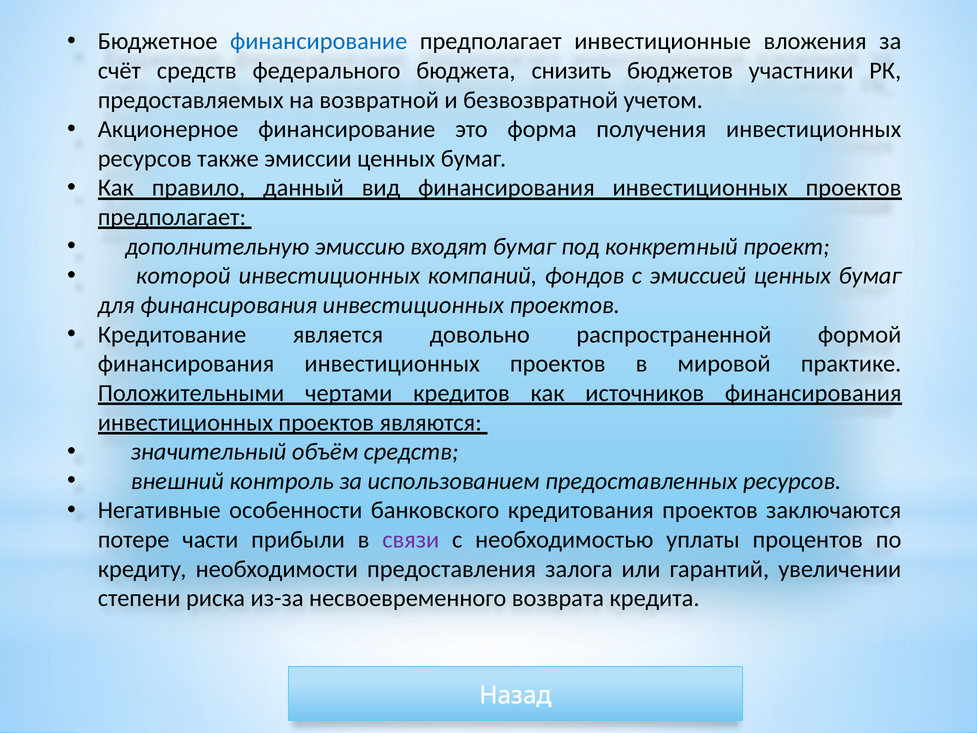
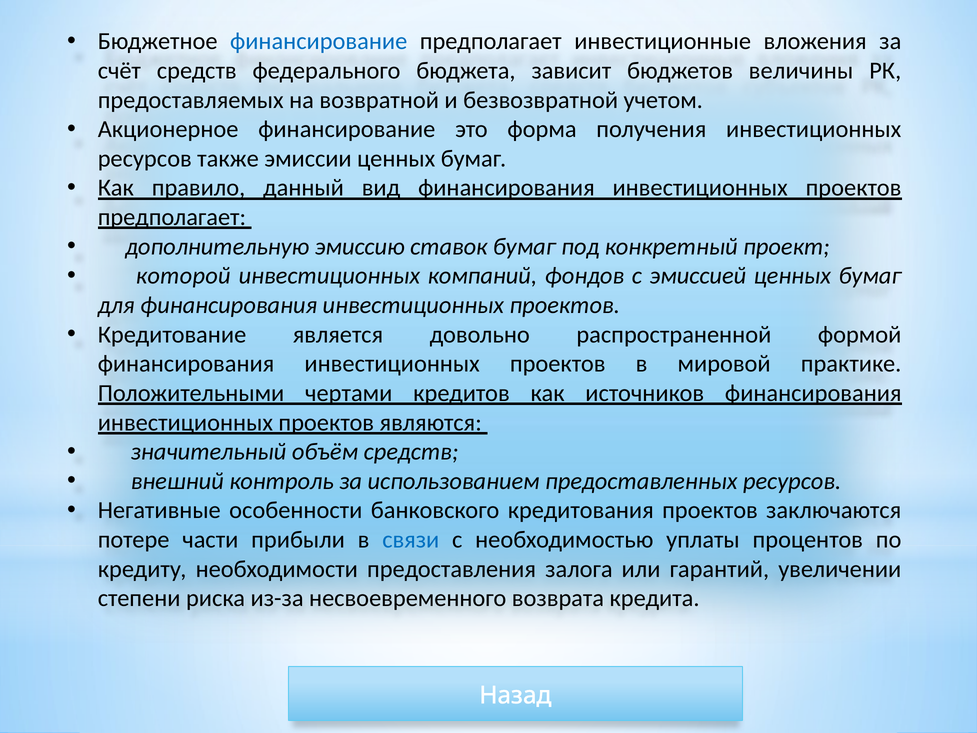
снизить: снизить -> зависит
участники: участники -> величины
входят: входят -> ставок
связи colour: purple -> blue
